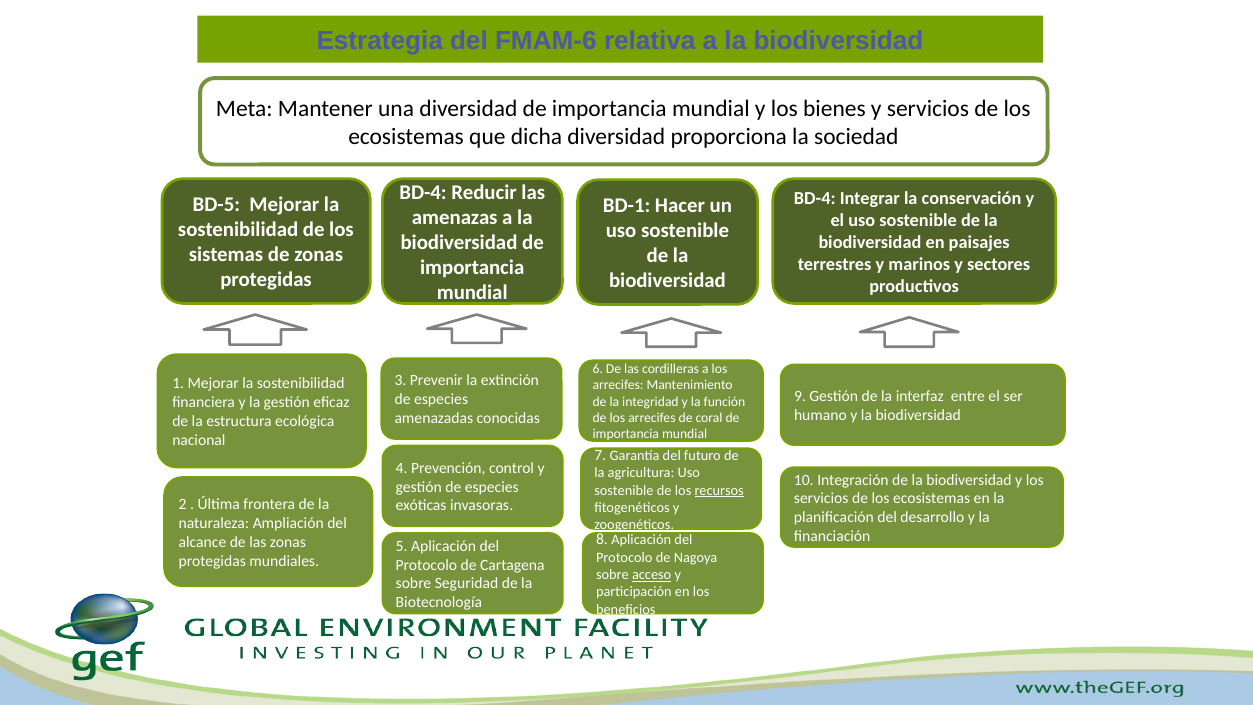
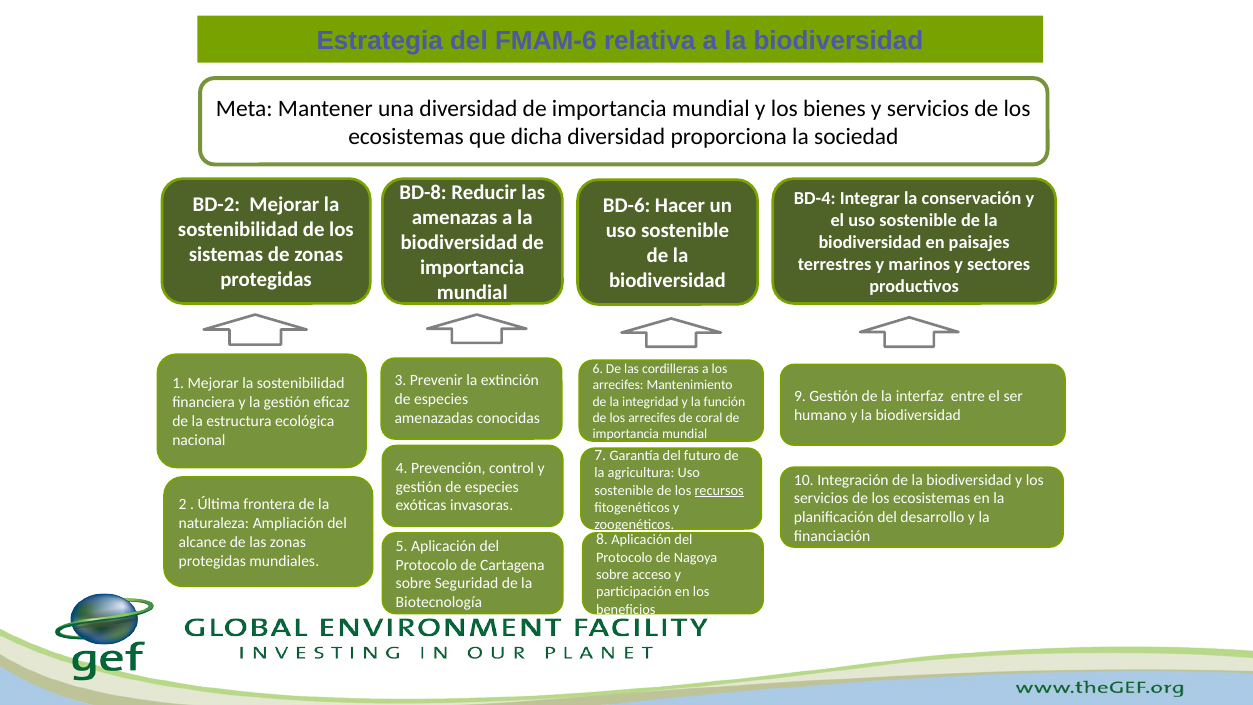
BD-4 at (423, 192): BD-4 -> BD-8
BD-5: BD-5 -> BD-2
BD-1: BD-1 -> BD-6
acceso underline: present -> none
